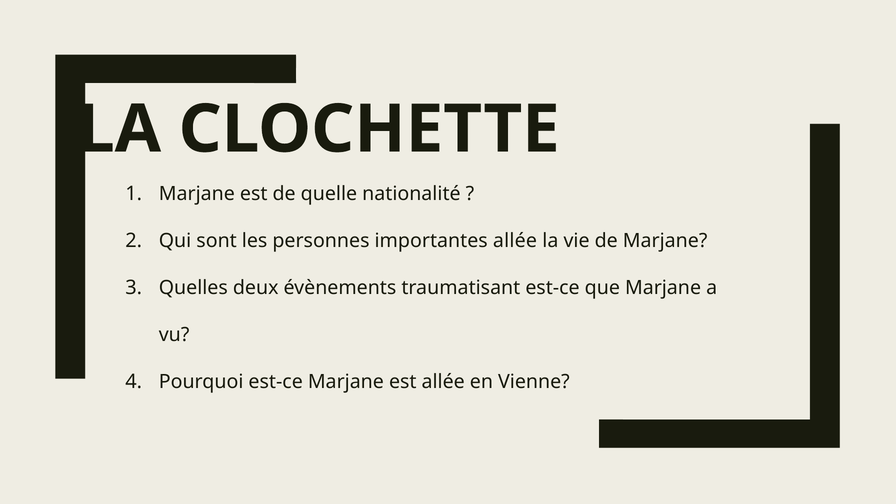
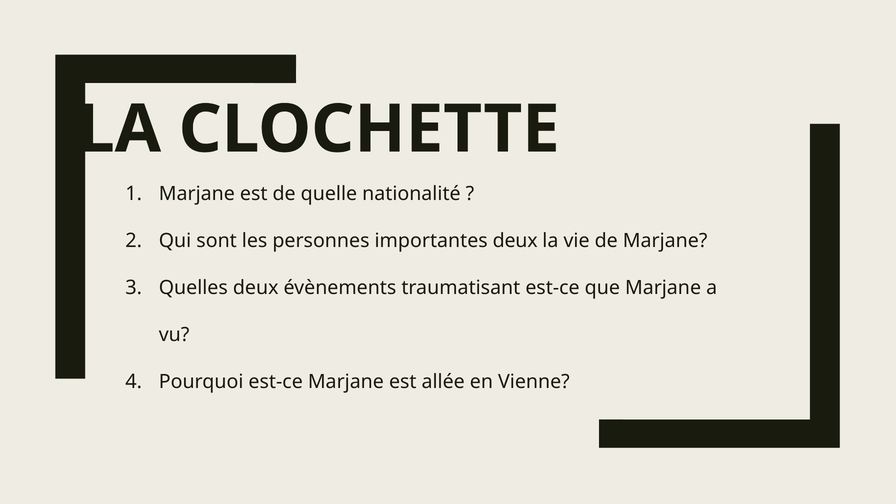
importantes allée: allée -> deux
